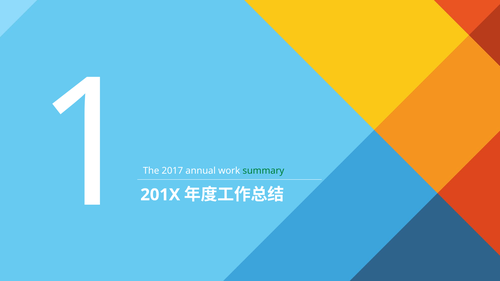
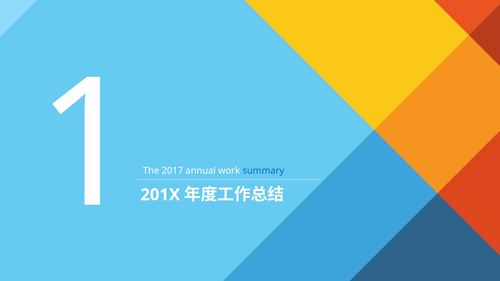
summary colour: green -> blue
